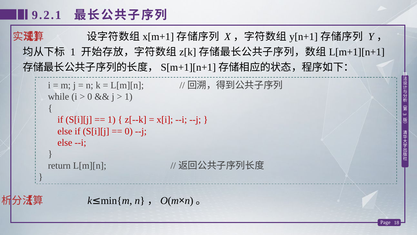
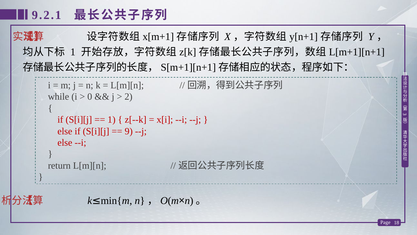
1 at (128, 97): 1 -> 2
0 at (129, 131): 0 -> 9
